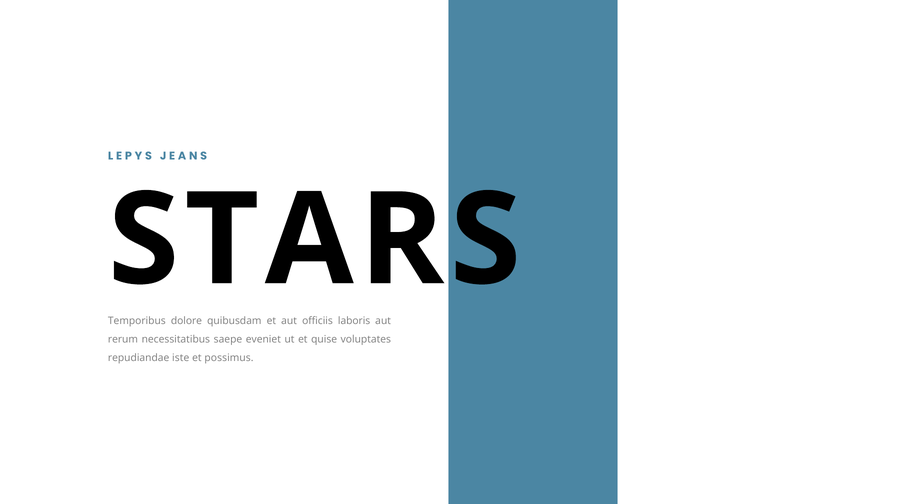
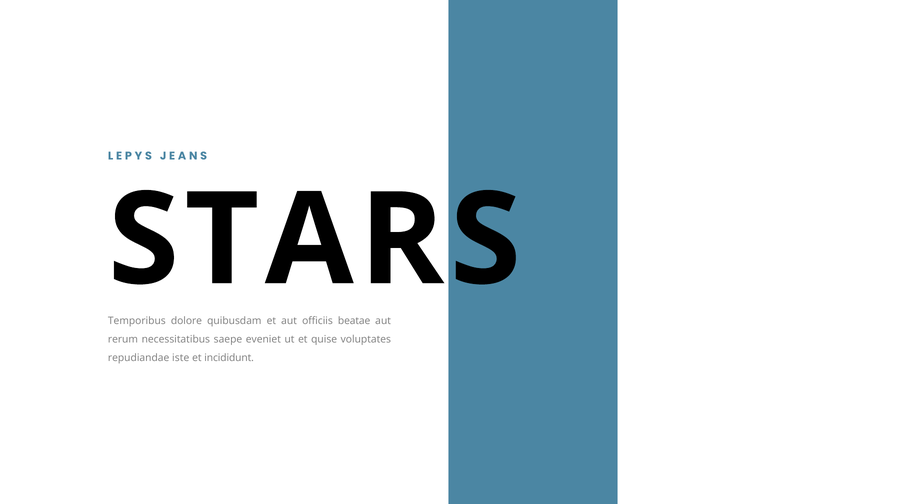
laboris: laboris -> beatae
possimus: possimus -> incididunt
